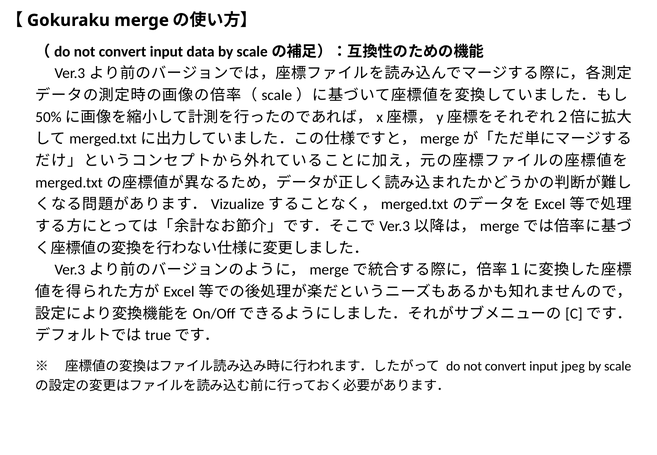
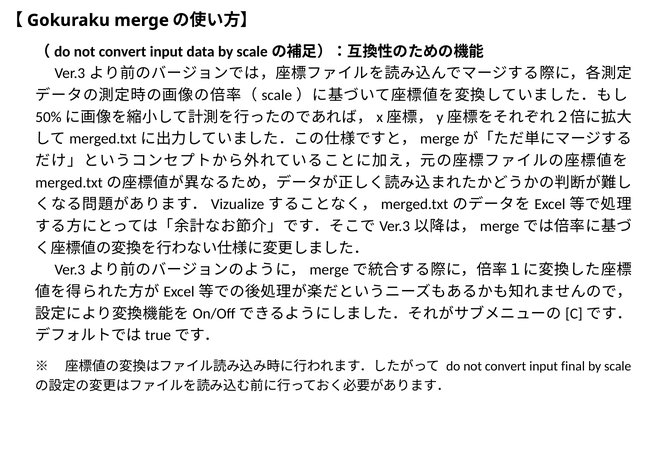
jpeg: jpeg -> final
